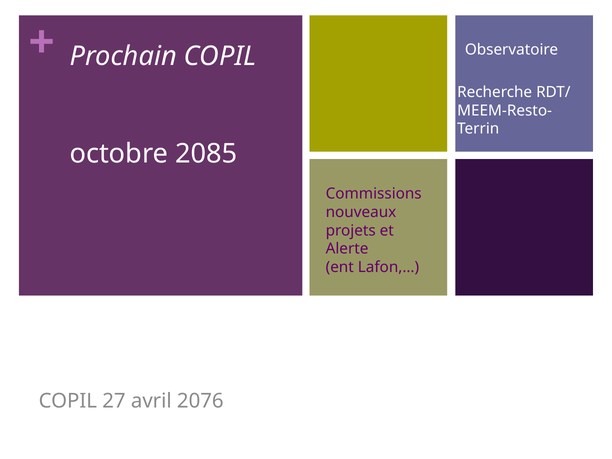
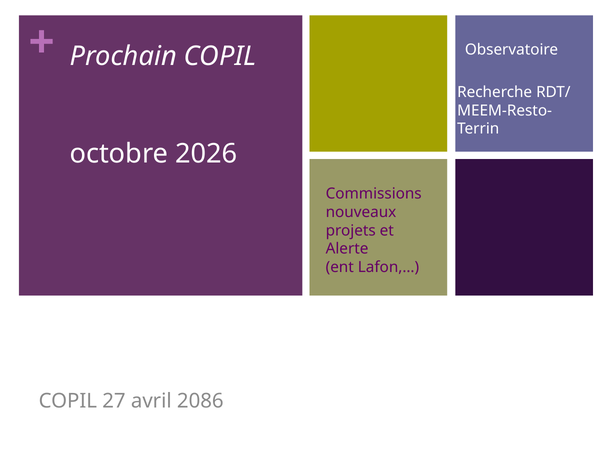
2085: 2085 -> 2026
2076: 2076 -> 2086
